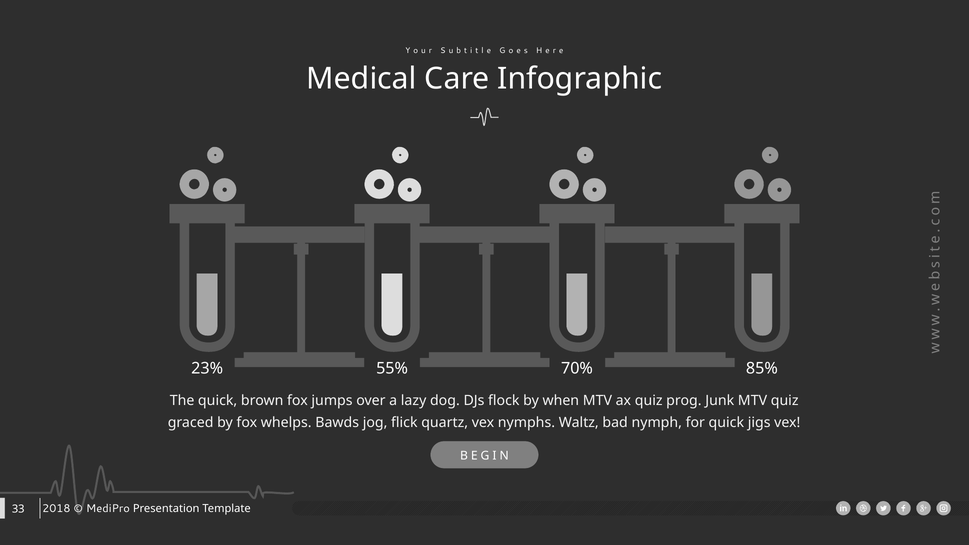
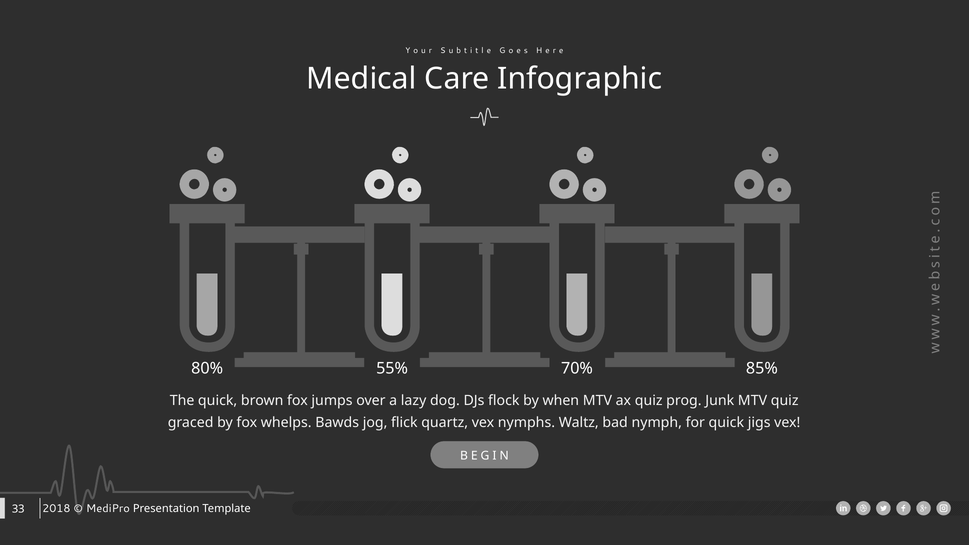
23%: 23% -> 80%
